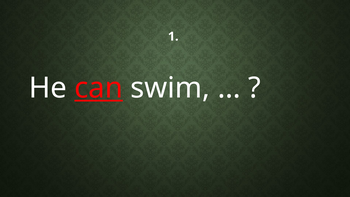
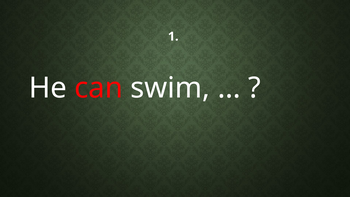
can underline: present -> none
